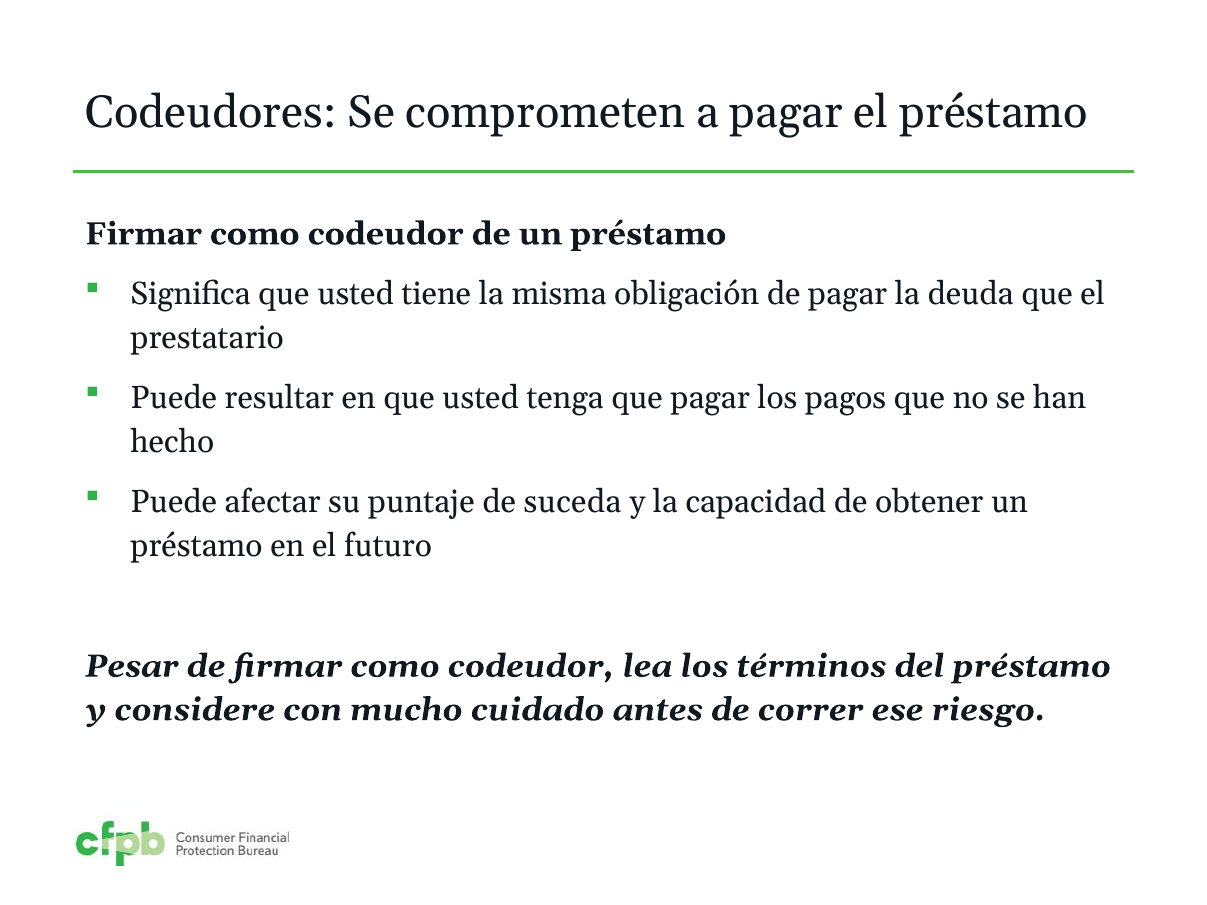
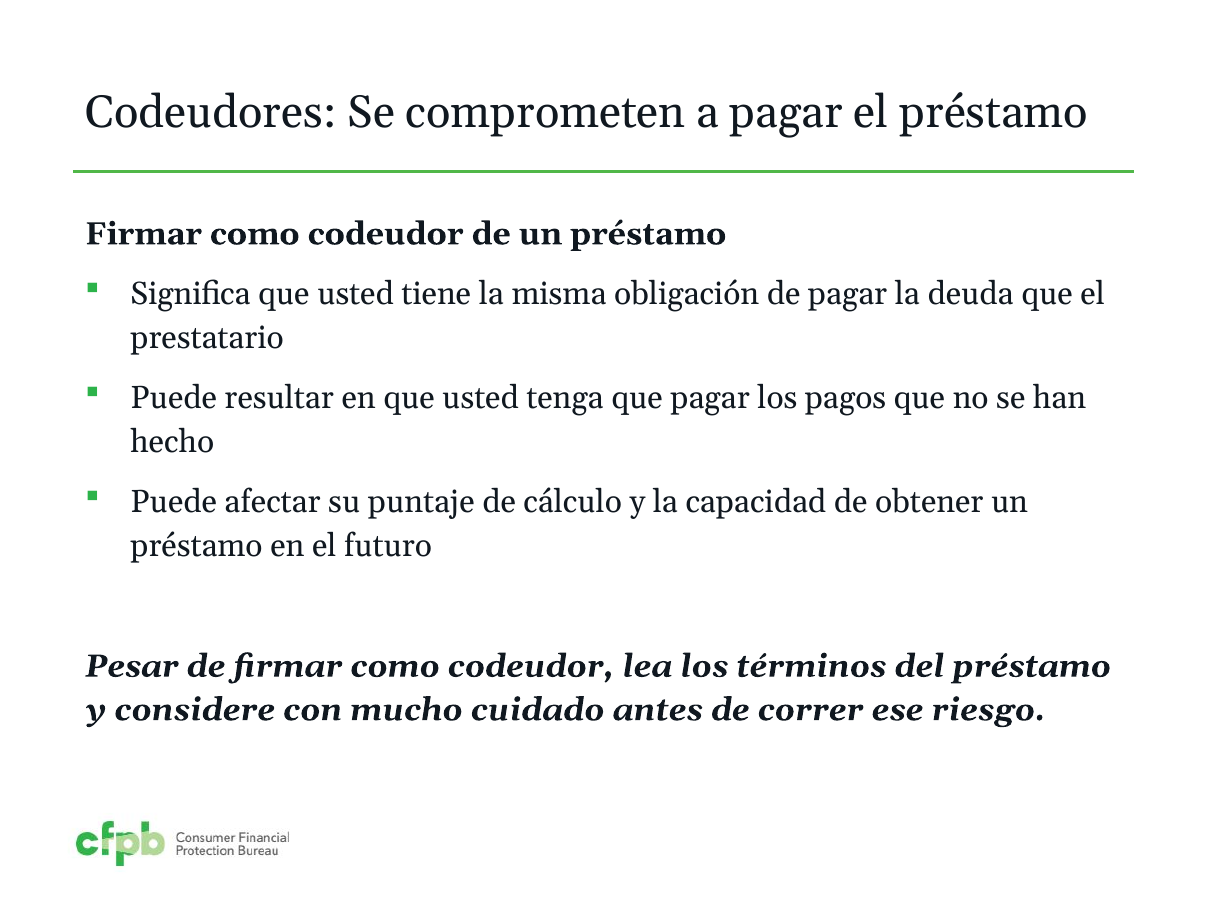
suceda: suceda -> cálculo
